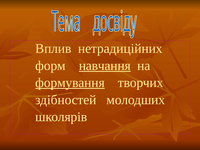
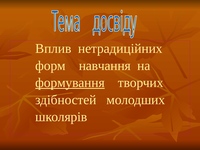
навчання underline: present -> none
